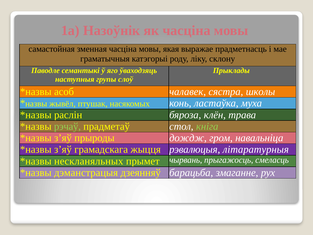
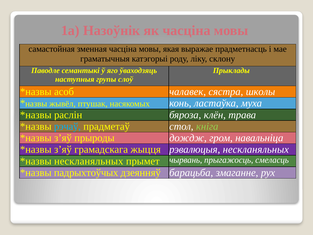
рэчаў colour: light green -> light blue
рэвалюцыя літаратурныя: літаратурныя -> нескланяльных
дэманстрацыя: дэманстрацыя -> падрыхтоўчых
